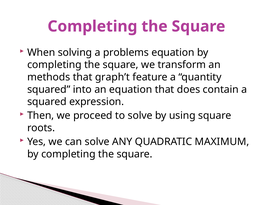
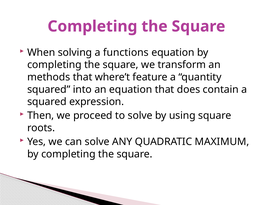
problems: problems -> functions
graph’t: graph’t -> where’t
